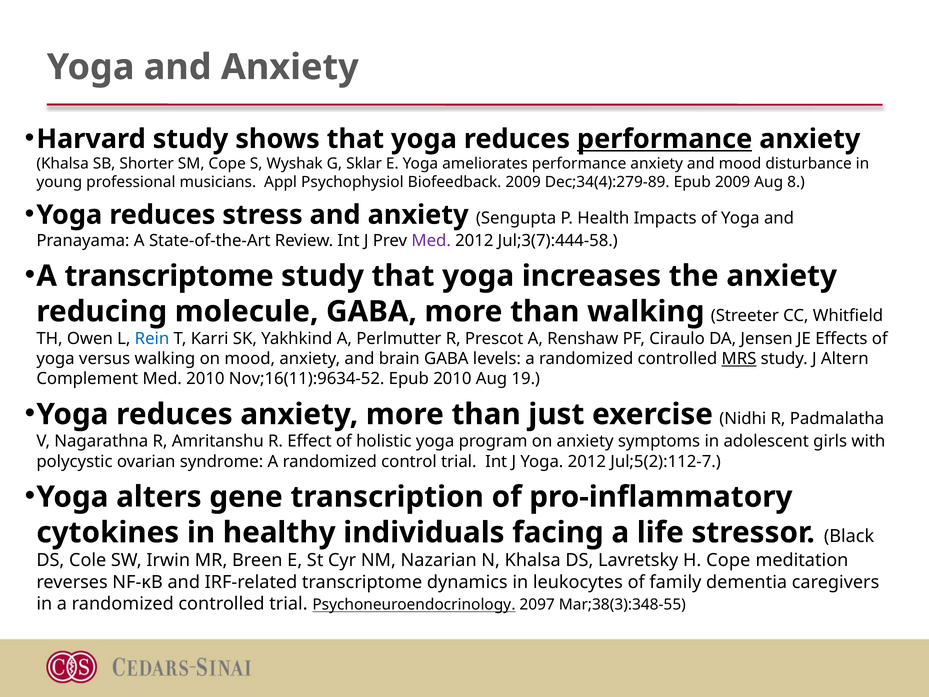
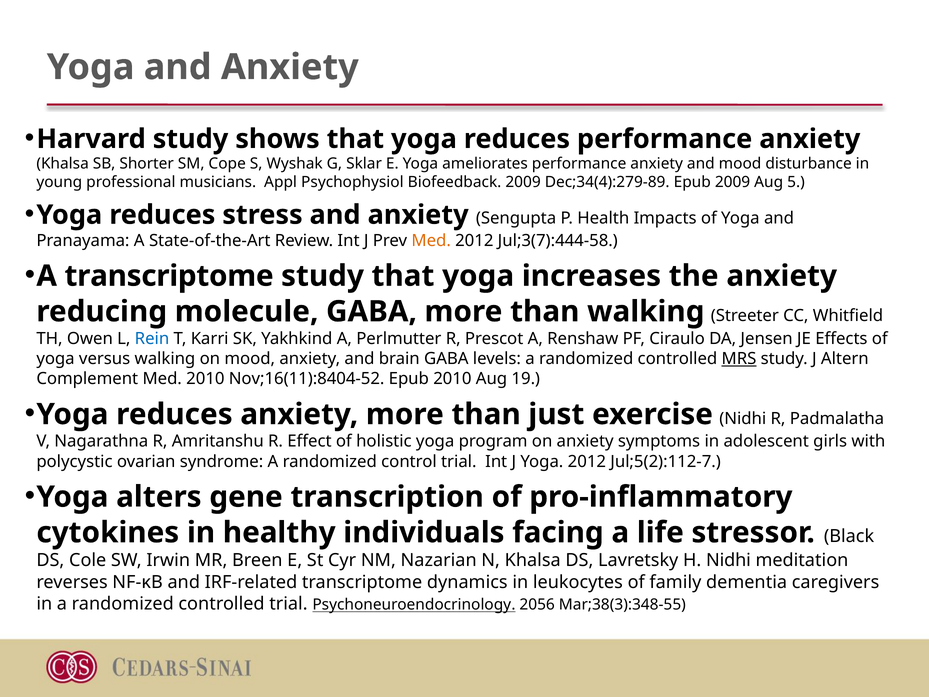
performance at (665, 139) underline: present -> none
8: 8 -> 5
Med at (431, 240) colour: purple -> orange
Nov;16(11):9634-52: Nov;16(11):9634-52 -> Nov;16(11):8404-52
H Cope: Cope -> Nidhi
2097: 2097 -> 2056
